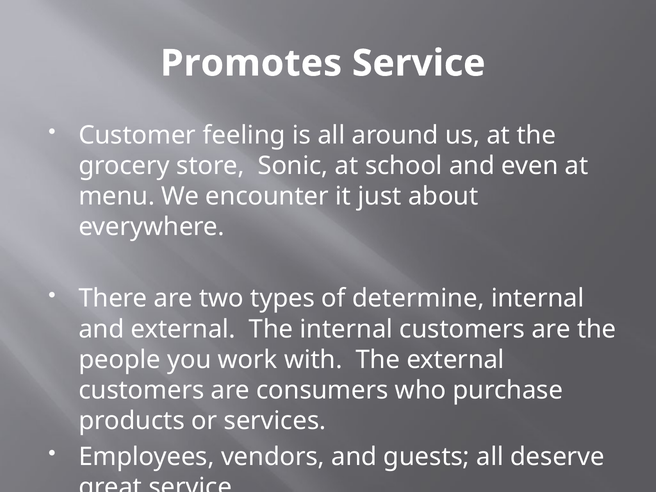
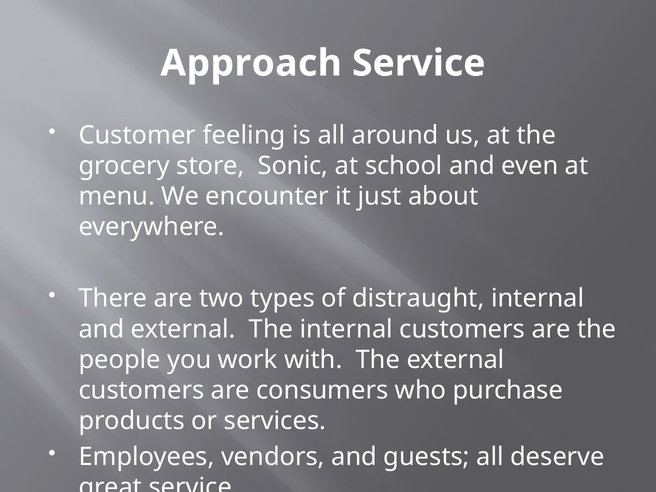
Promotes: Promotes -> Approach
determine: determine -> distraught
